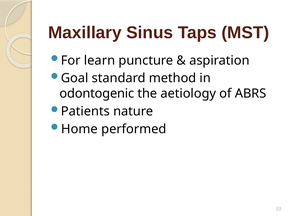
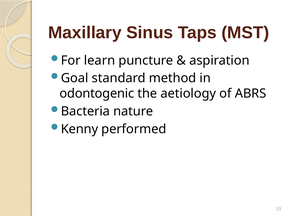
Patients: Patients -> Bacteria
Home: Home -> Kenny
